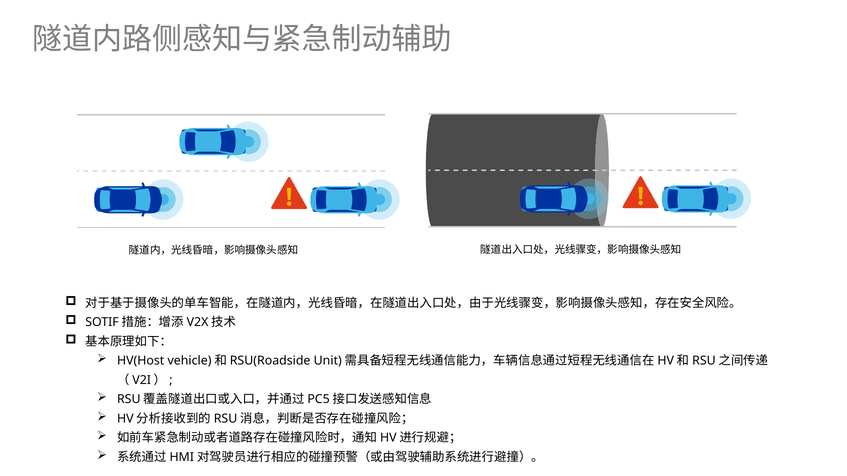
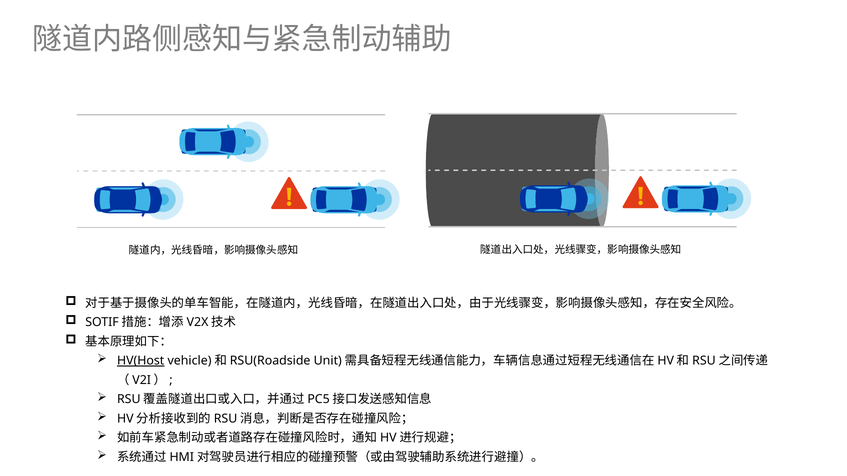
HV(Host underline: none -> present
